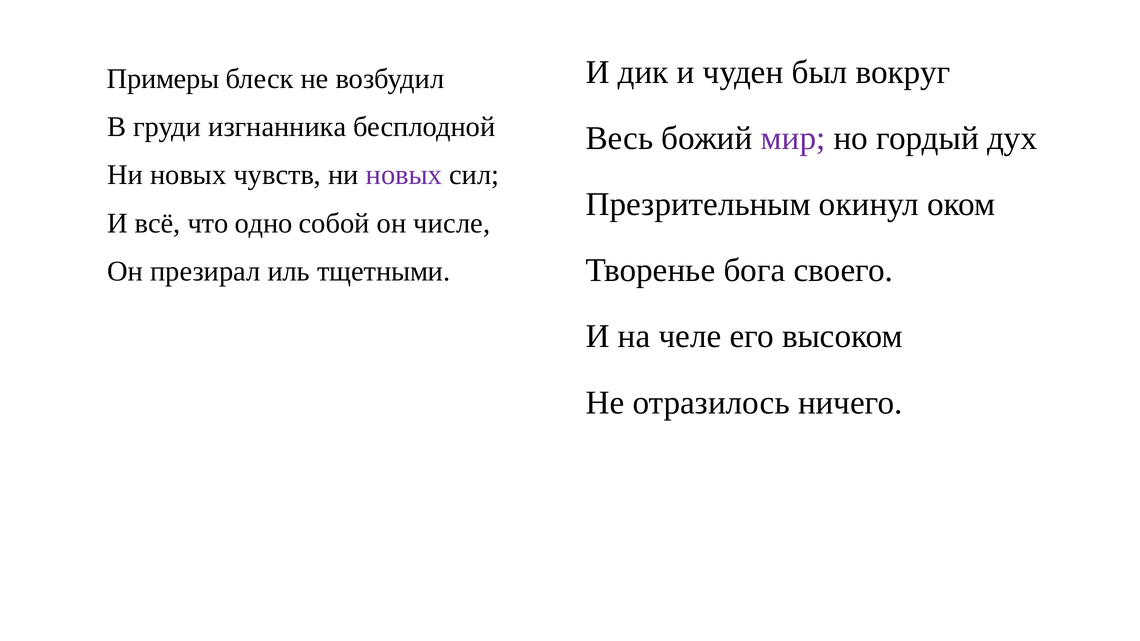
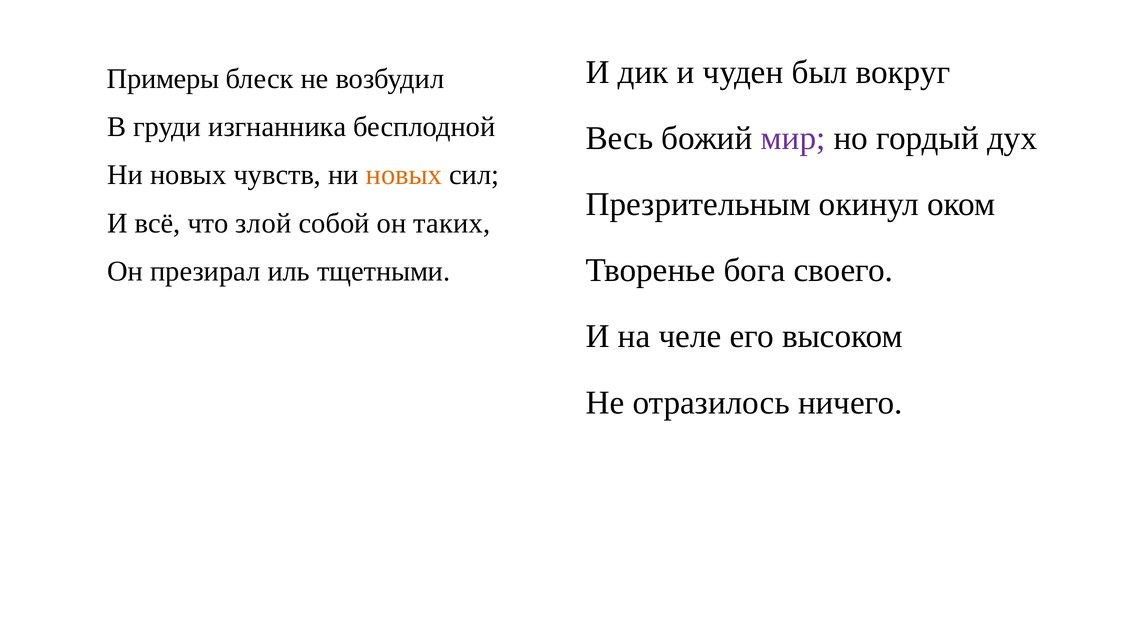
новых at (404, 175) colour: purple -> orange
одно: одно -> злой
числе: числе -> таких
